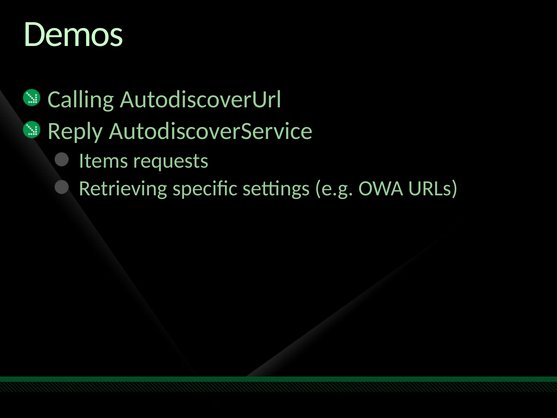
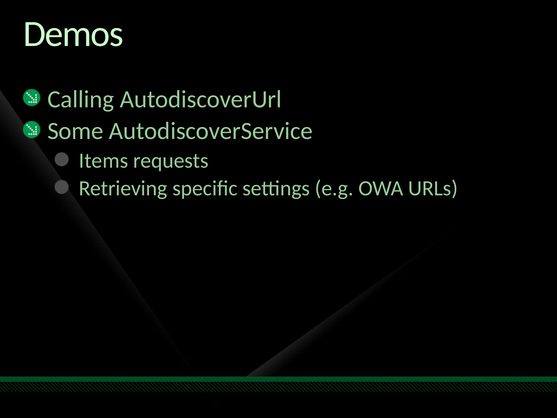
Reply: Reply -> Some
